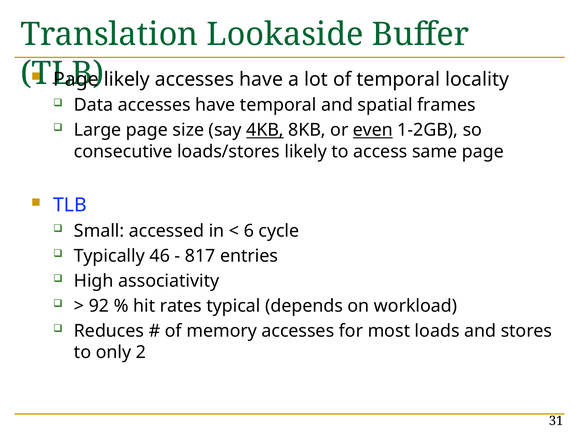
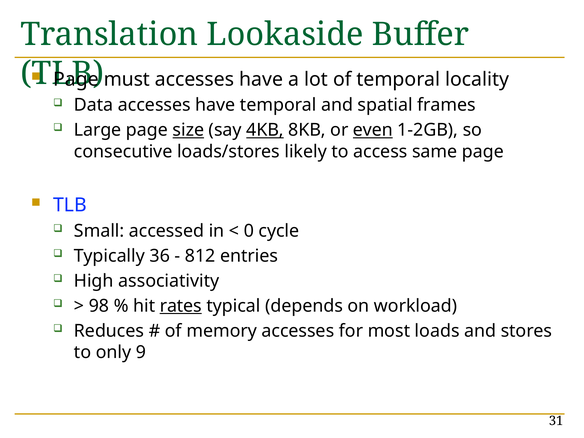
likely at (127, 79): likely -> must
size underline: none -> present
6: 6 -> 0
46: 46 -> 36
817: 817 -> 812
92: 92 -> 98
rates underline: none -> present
2: 2 -> 9
